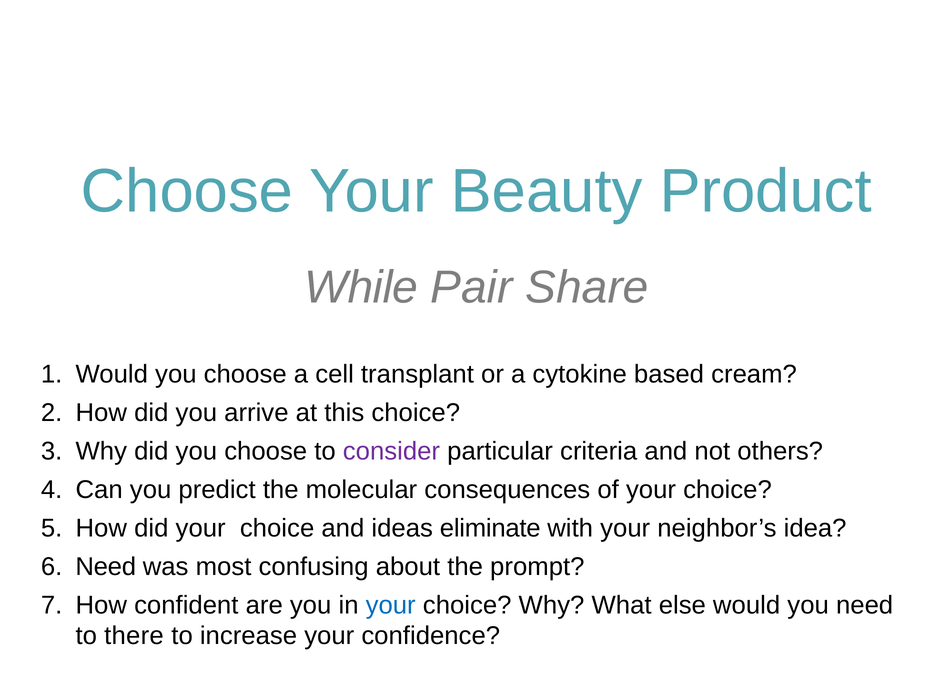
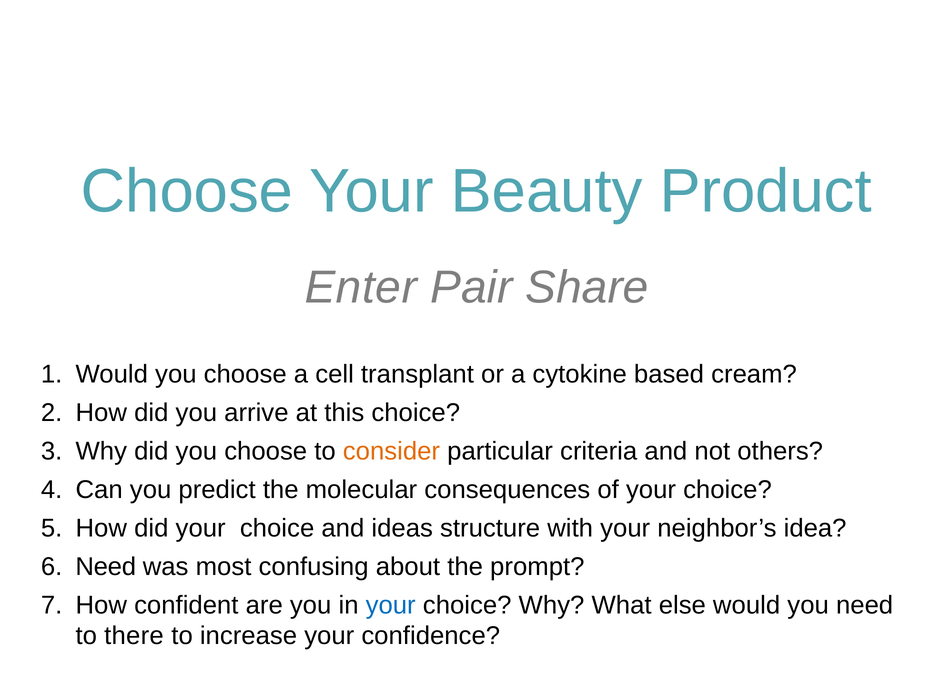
While: While -> Enter
consider colour: purple -> orange
eliminate: eliminate -> structure
